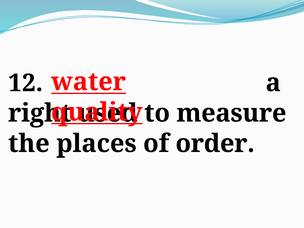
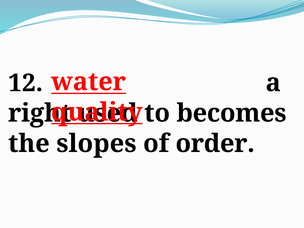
measure: measure -> becomes
places: places -> slopes
